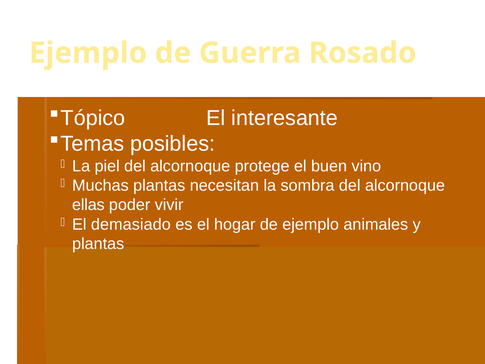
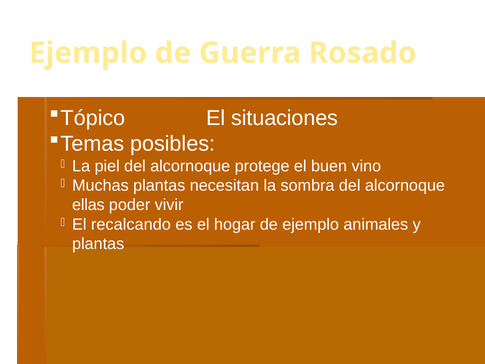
interesante: interesante -> situaciones
demasiado: demasiado -> recalcando
